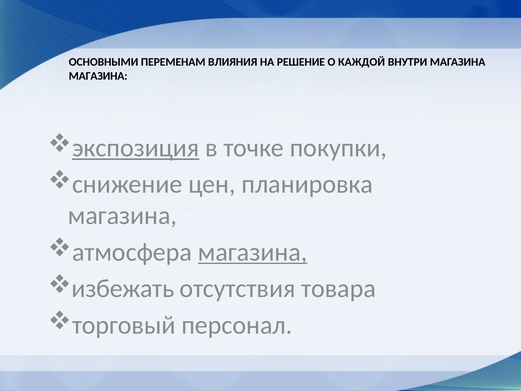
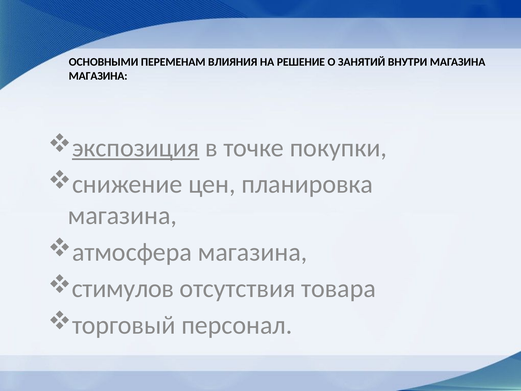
КАЖДОЙ: КАЖДОЙ -> ЗАНЯТИЙ
магазина at (253, 252) underline: present -> none
избежать: избежать -> стимулов
